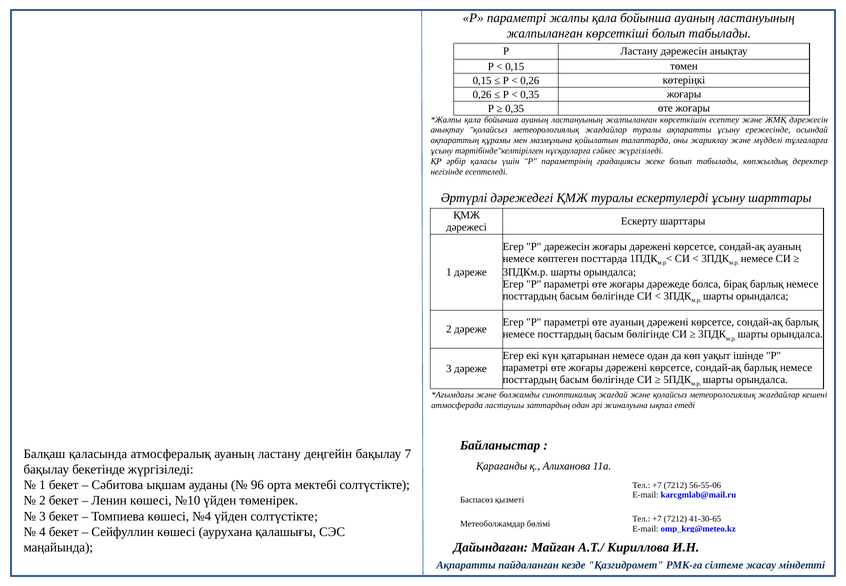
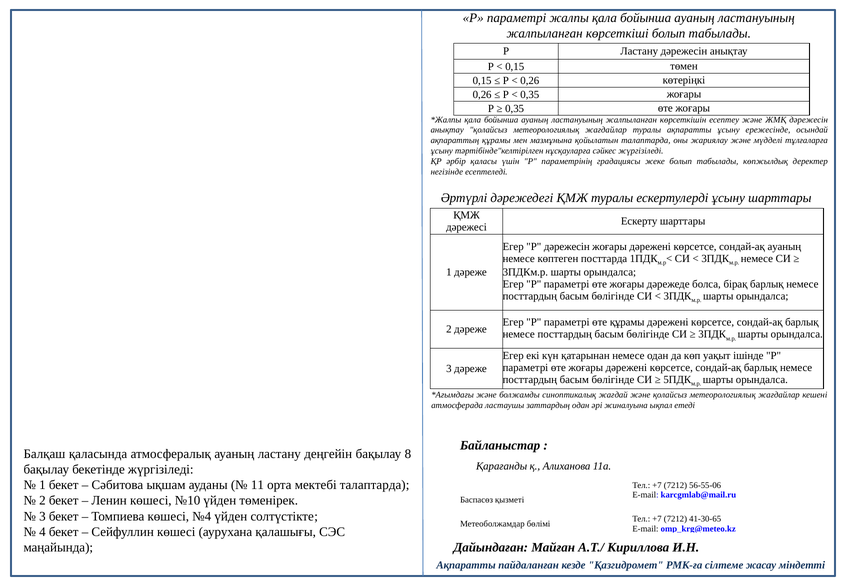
өте ауаның: ауаның -> құрамы
7: 7 -> 8
96: 96 -> 11
мектебі солтүстікте: солтүстікте -> талаптарда
